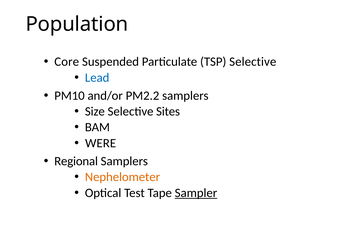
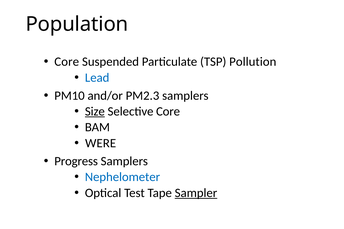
TSP Selective: Selective -> Pollution
PM2.2: PM2.2 -> PM2.3
Size underline: none -> present
Selective Sites: Sites -> Core
Regional: Regional -> Progress
Nephelometer colour: orange -> blue
